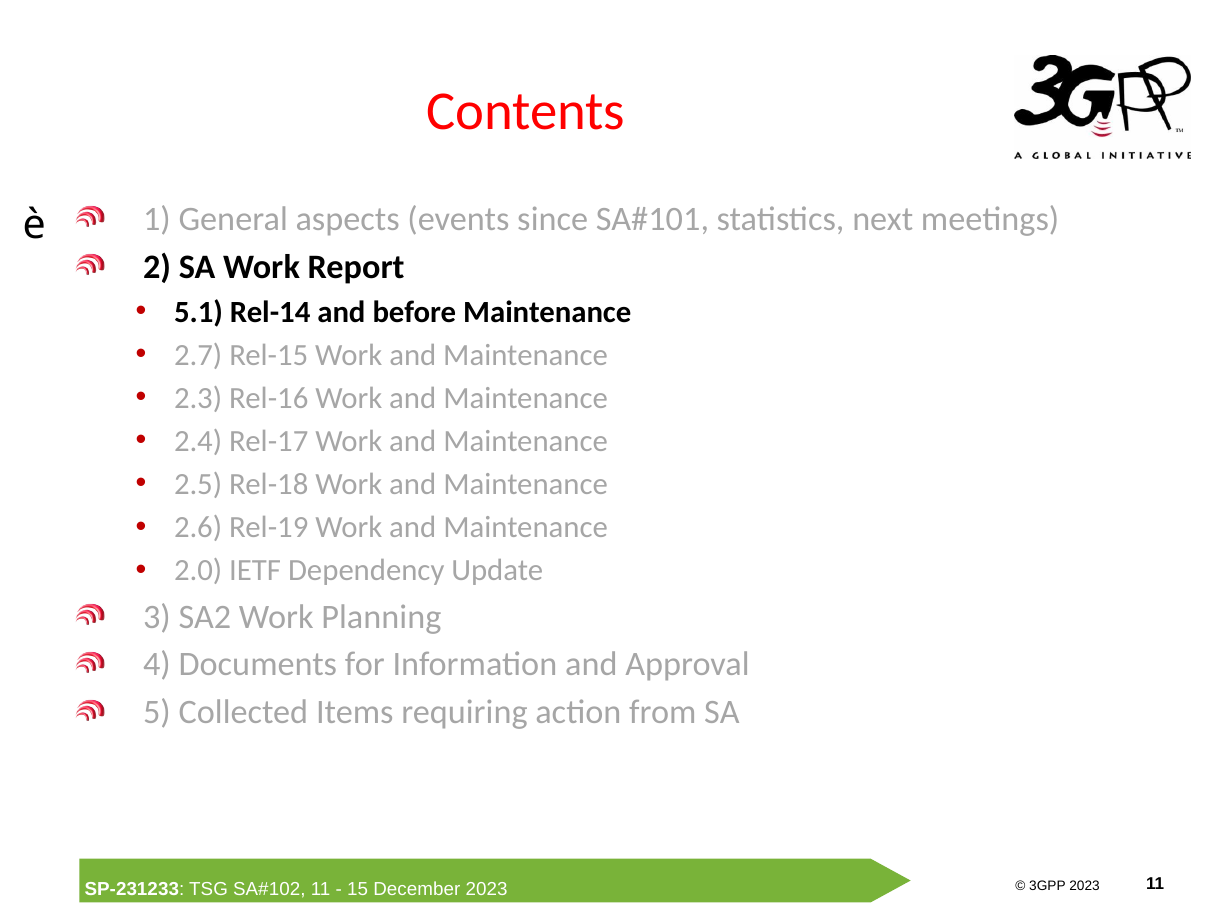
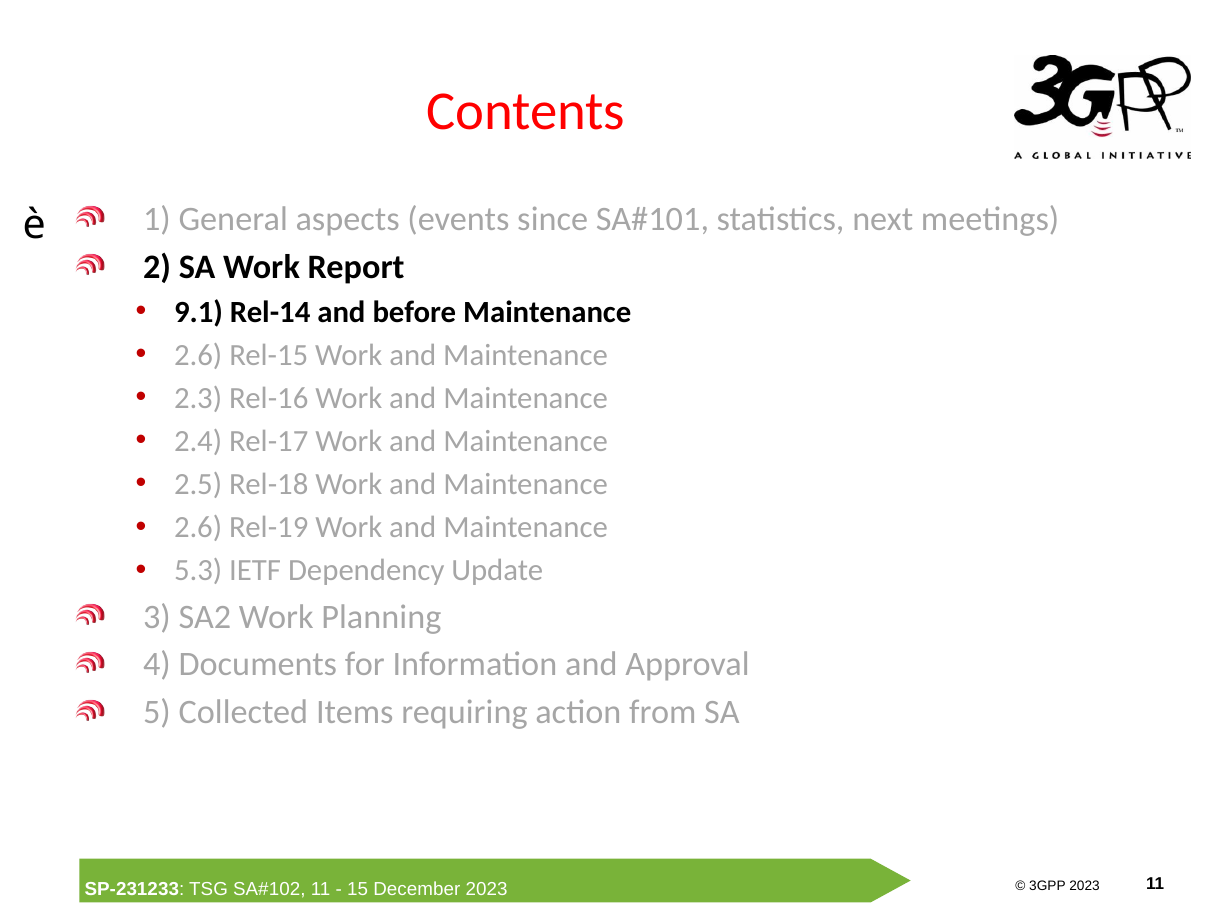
5.1: 5.1 -> 9.1
2.7 at (198, 355): 2.7 -> 2.6
2.0: 2.0 -> 5.3
